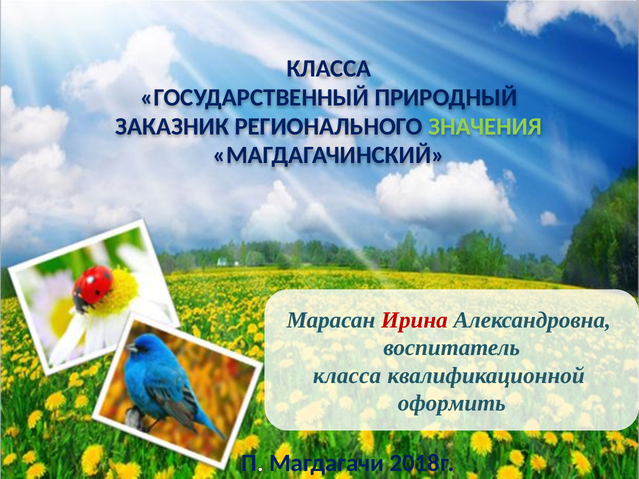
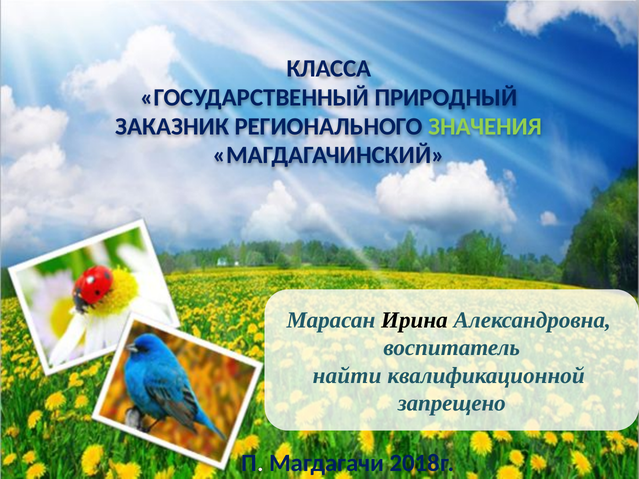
Ирина colour: red -> black
класса at (347, 376): класса -> найти
оформить: оформить -> запрещено
